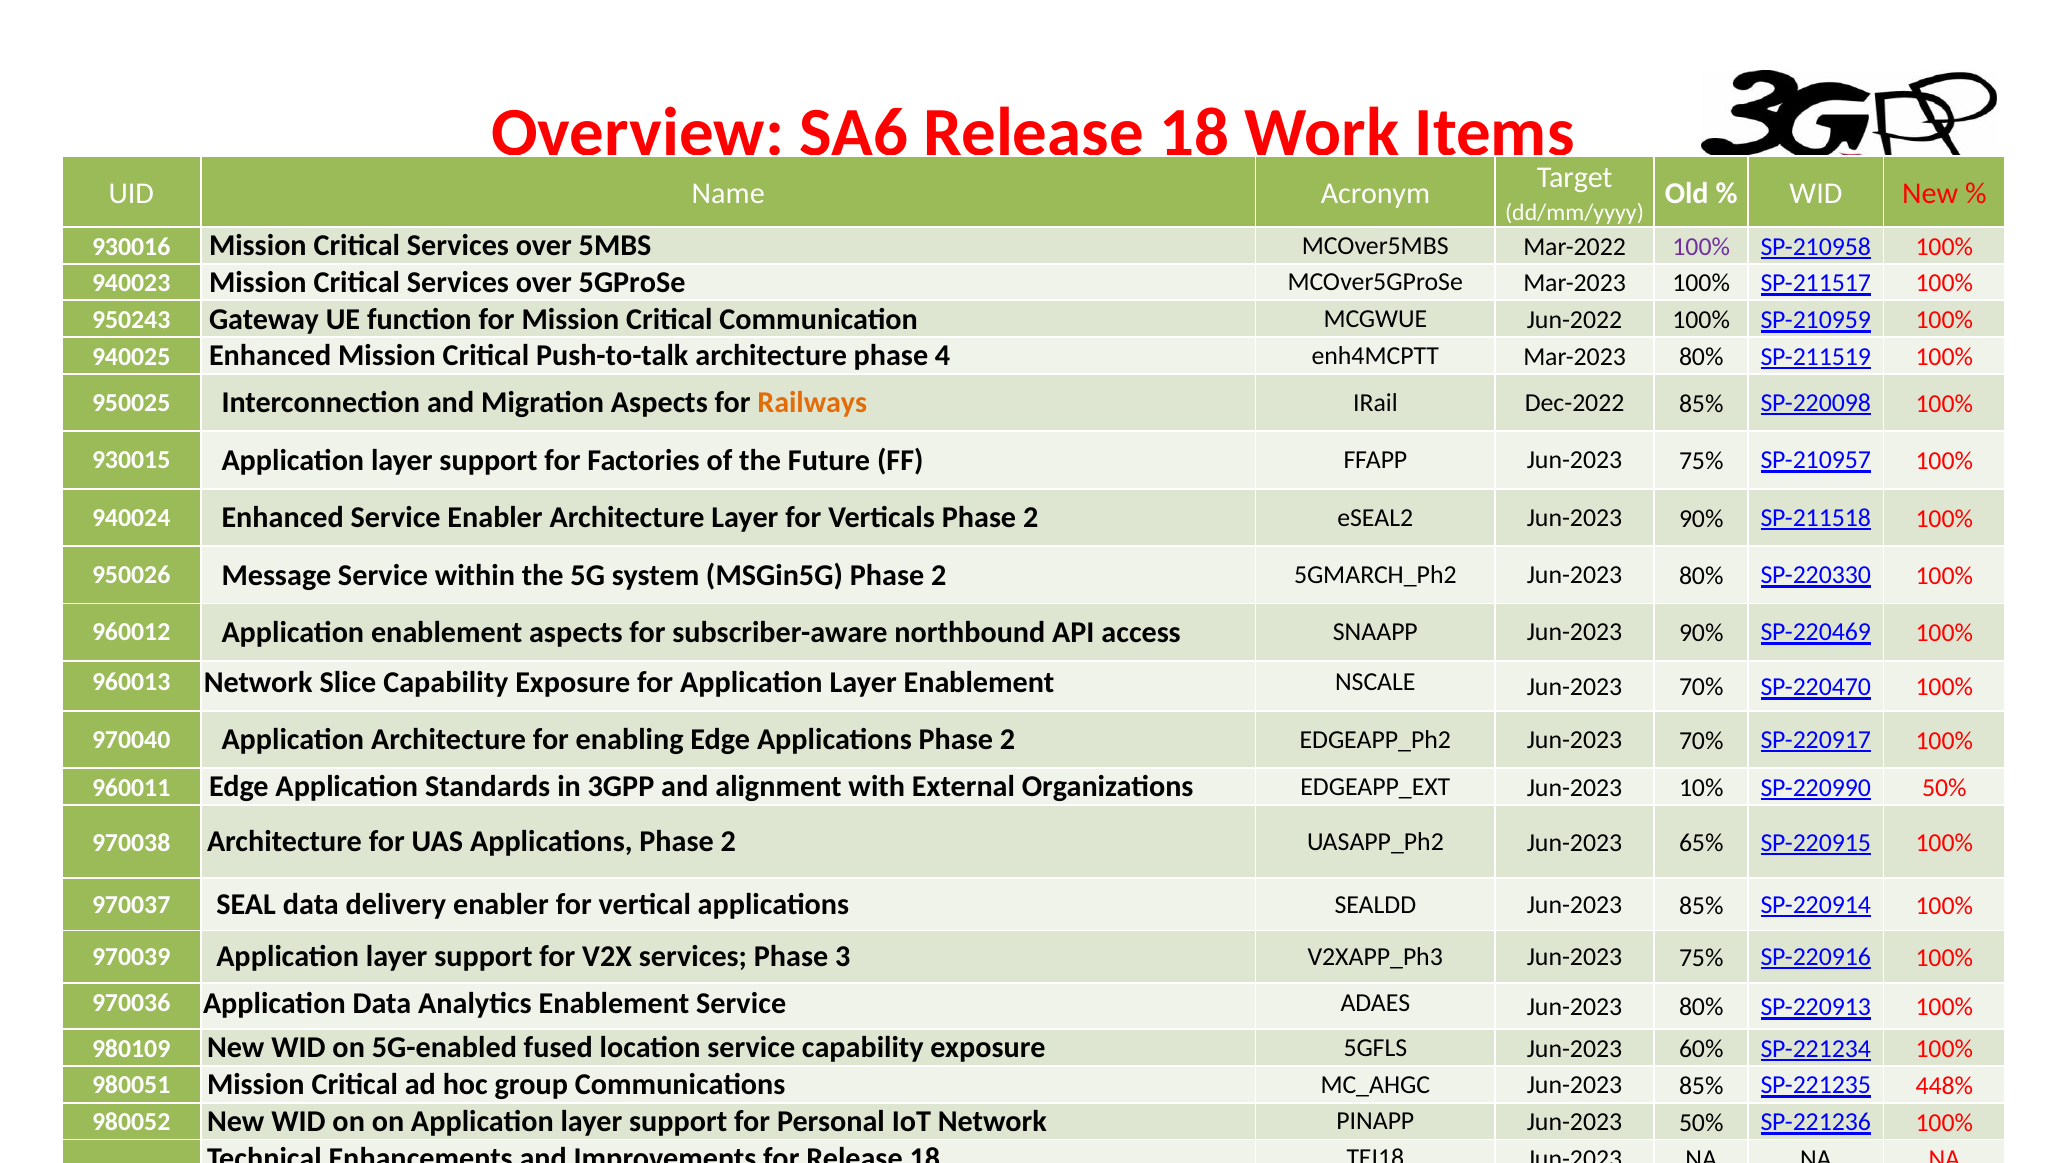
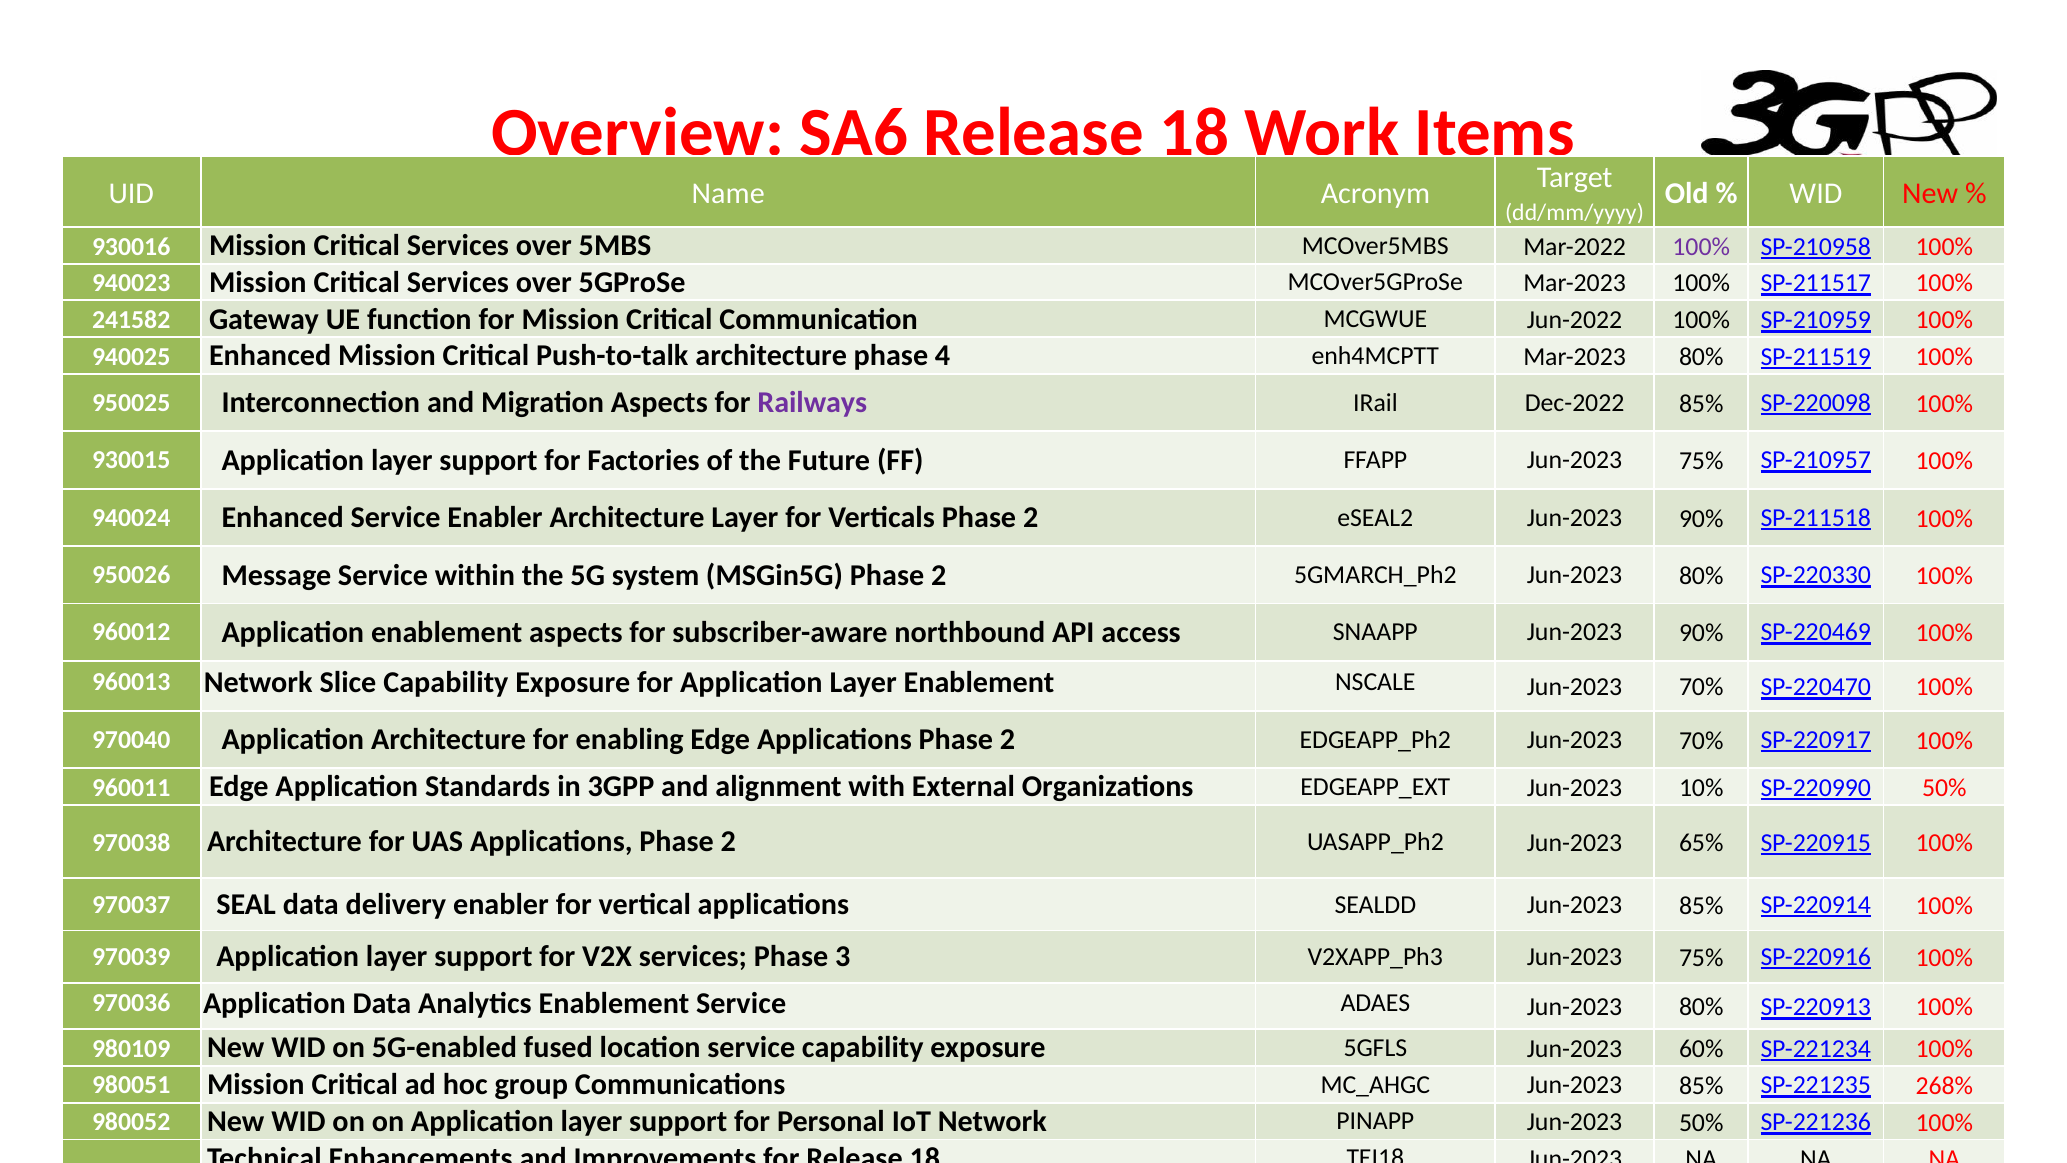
950243: 950243 -> 241582
Railways colour: orange -> purple
448%: 448% -> 268%
